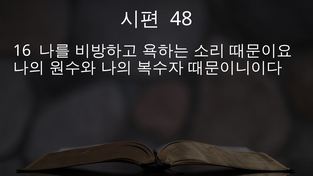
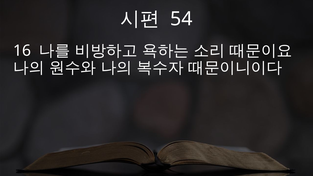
48: 48 -> 54
